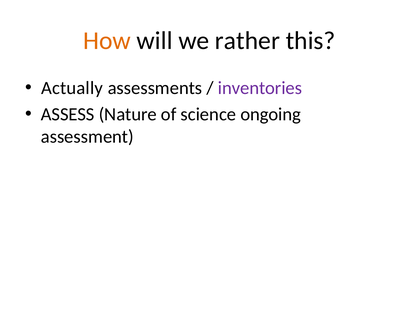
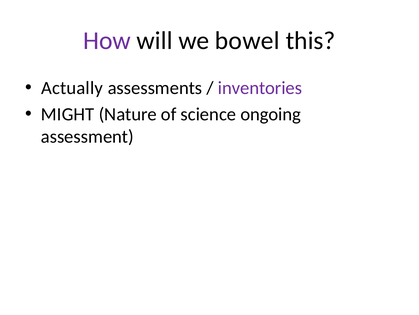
How colour: orange -> purple
rather: rather -> bowel
ASSESS: ASSESS -> MIGHT
